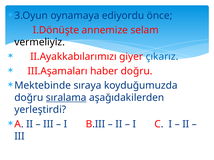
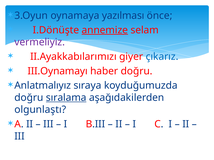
ediyordu: ediyordu -> yazılması
annemize underline: none -> present
vermeliyiz colour: black -> purple
III.Aşamaları: III.Aşamaları -> III.Oynamayı
Mektebinde: Mektebinde -> Anlatmalıyız
yerleştirdi: yerleştirdi -> olgunlaştı
